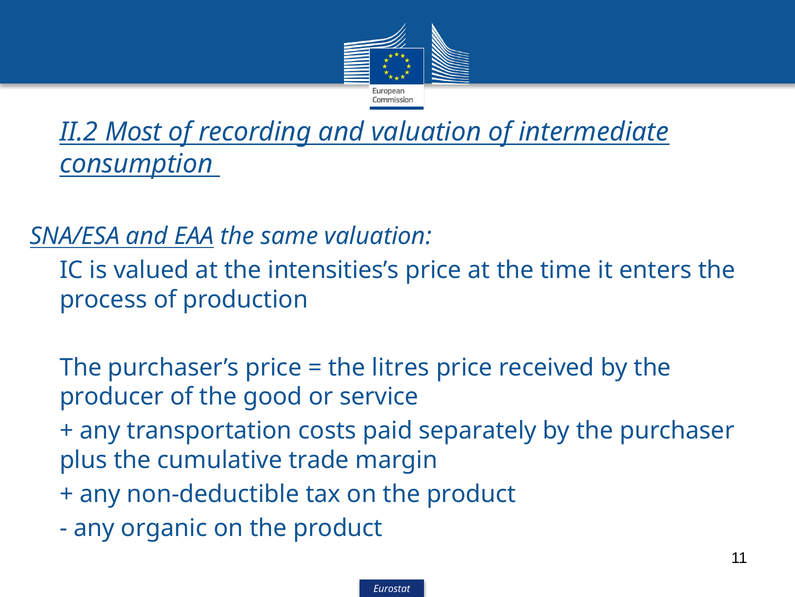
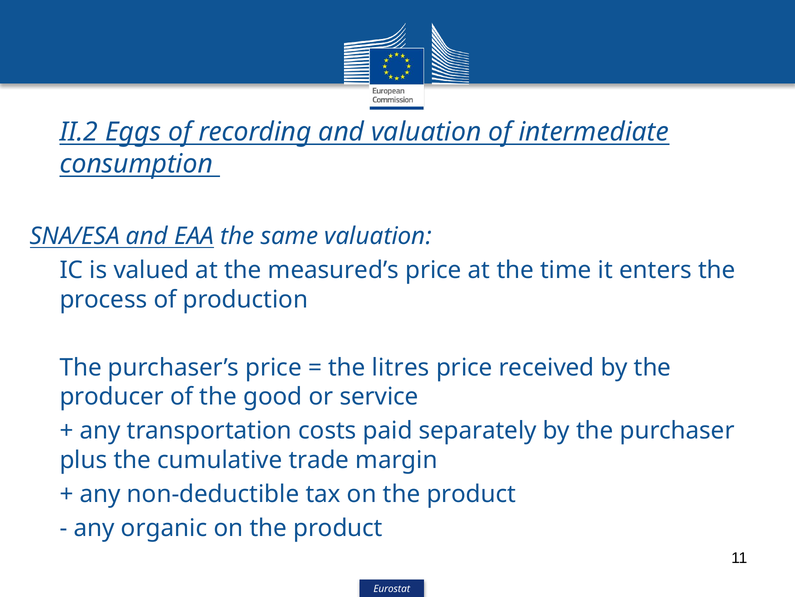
Most: Most -> Eggs
intensities’s: intensities’s -> measured’s
